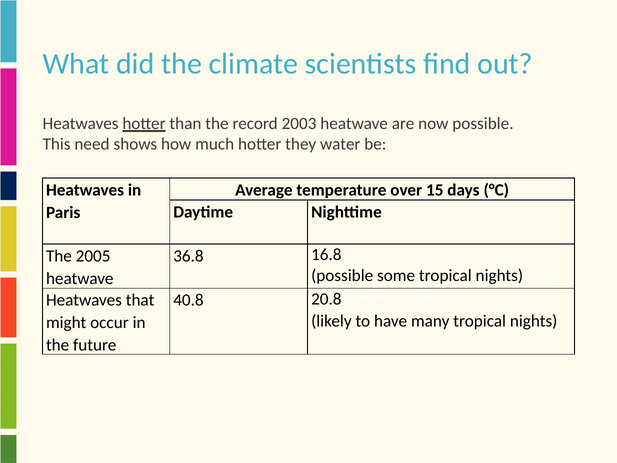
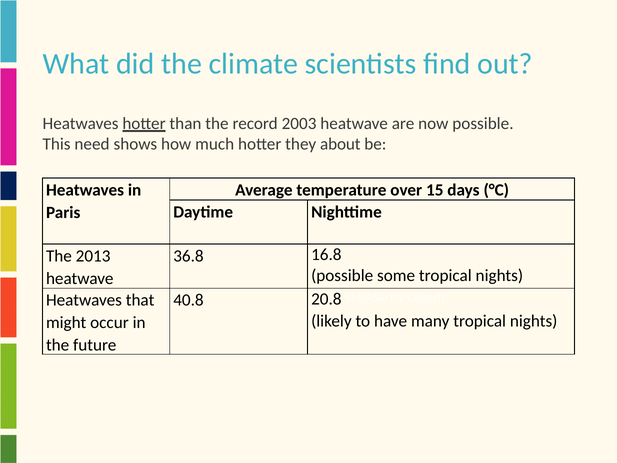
water: water -> about
2005: 2005 -> 2013
